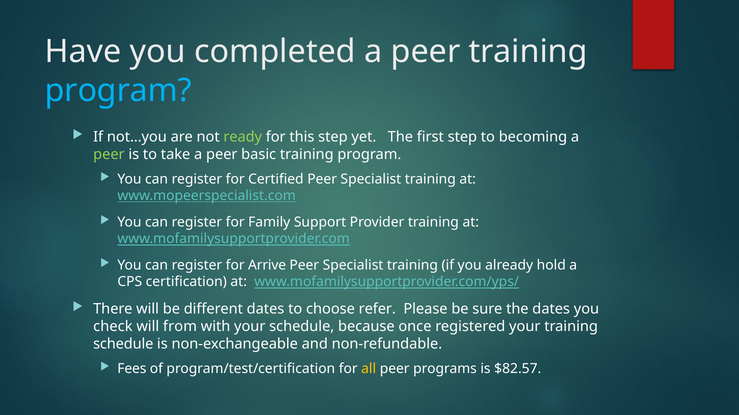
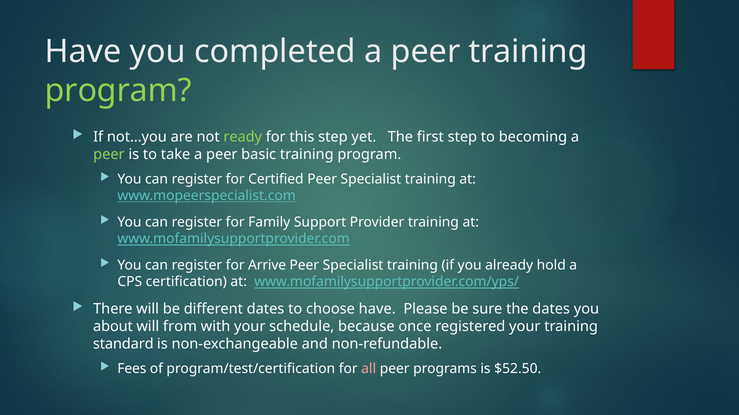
program at (118, 91) colour: light blue -> light green
choose refer: refer -> have
check: check -> about
schedule at (123, 344): schedule -> standard
all colour: yellow -> pink
$82.57: $82.57 -> $52.50
